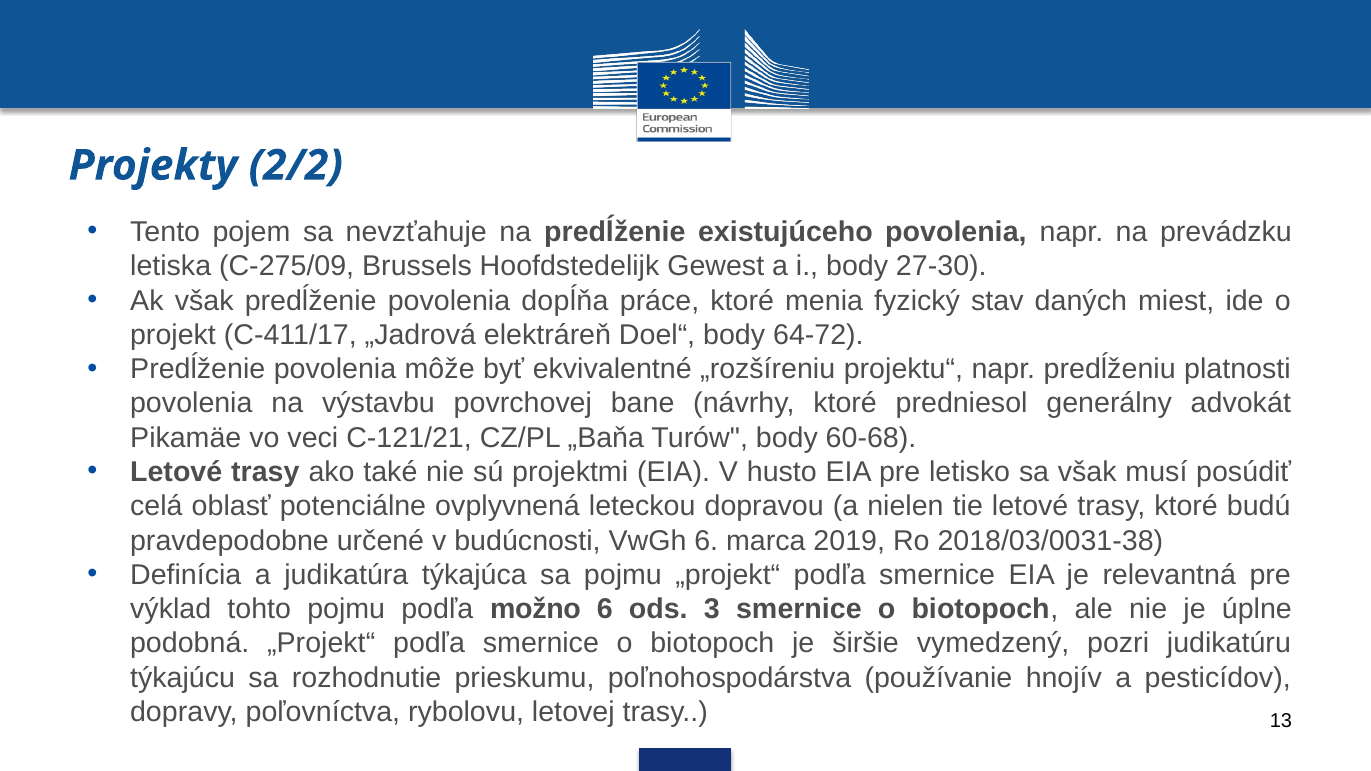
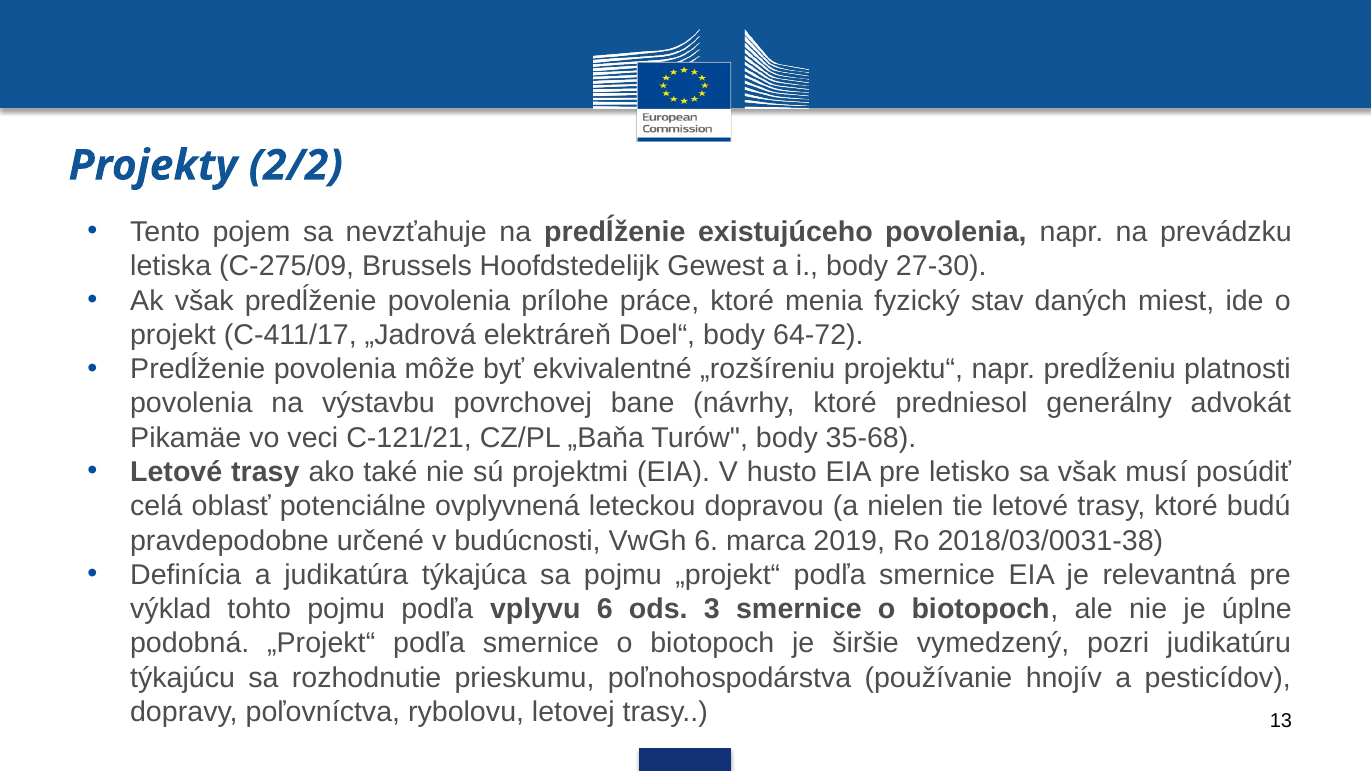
dopĺňa: dopĺňa -> prílohe
60-68: 60-68 -> 35-68
možno: možno -> vplyvu
